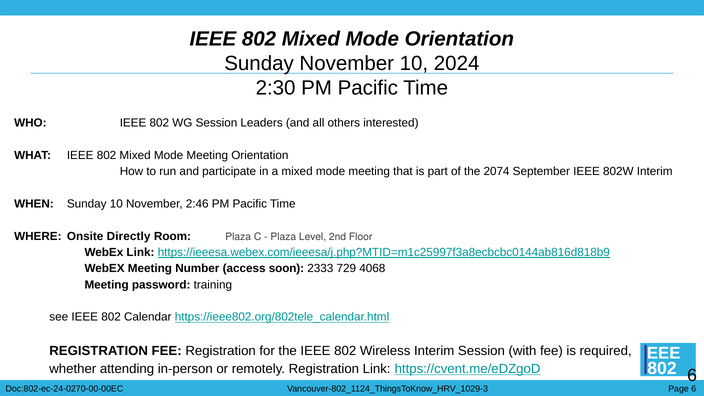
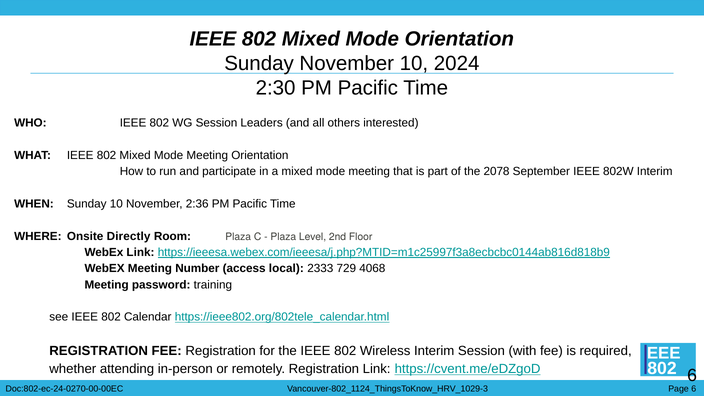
2074: 2074 -> 2078
2:46: 2:46 -> 2:36
soon: soon -> local
